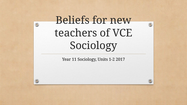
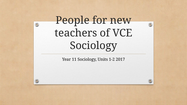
Beliefs: Beliefs -> People
